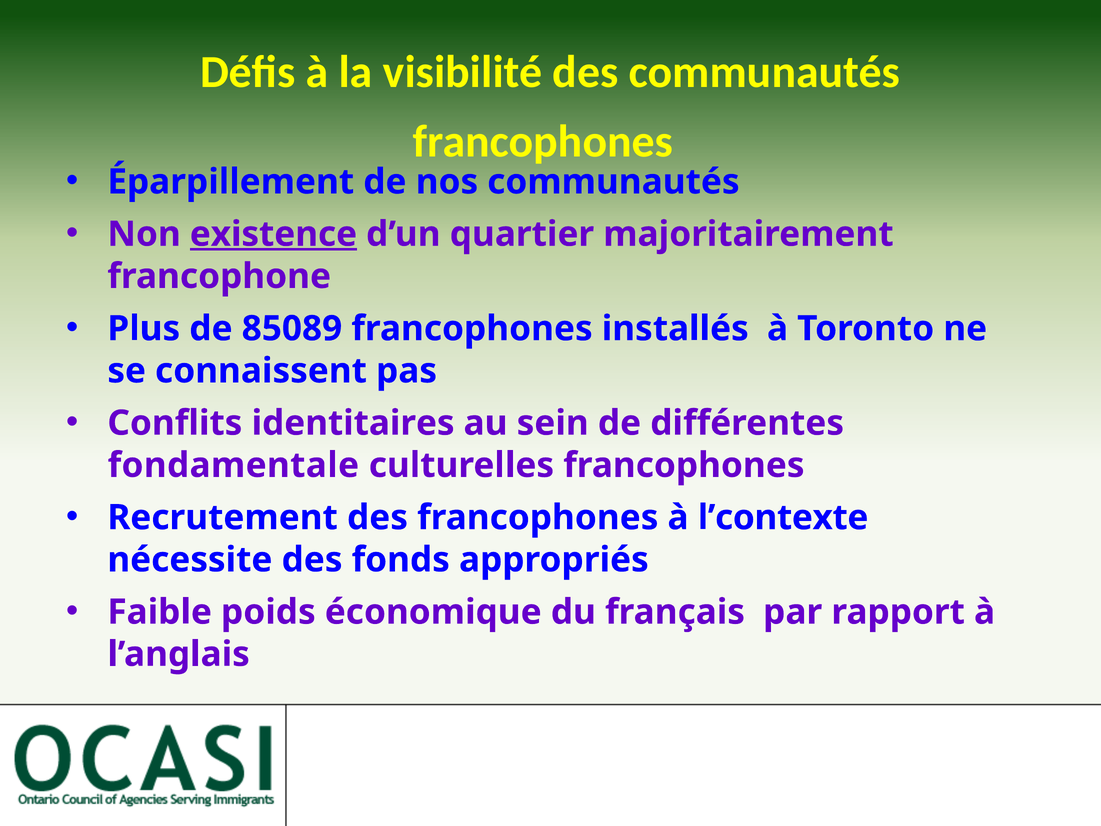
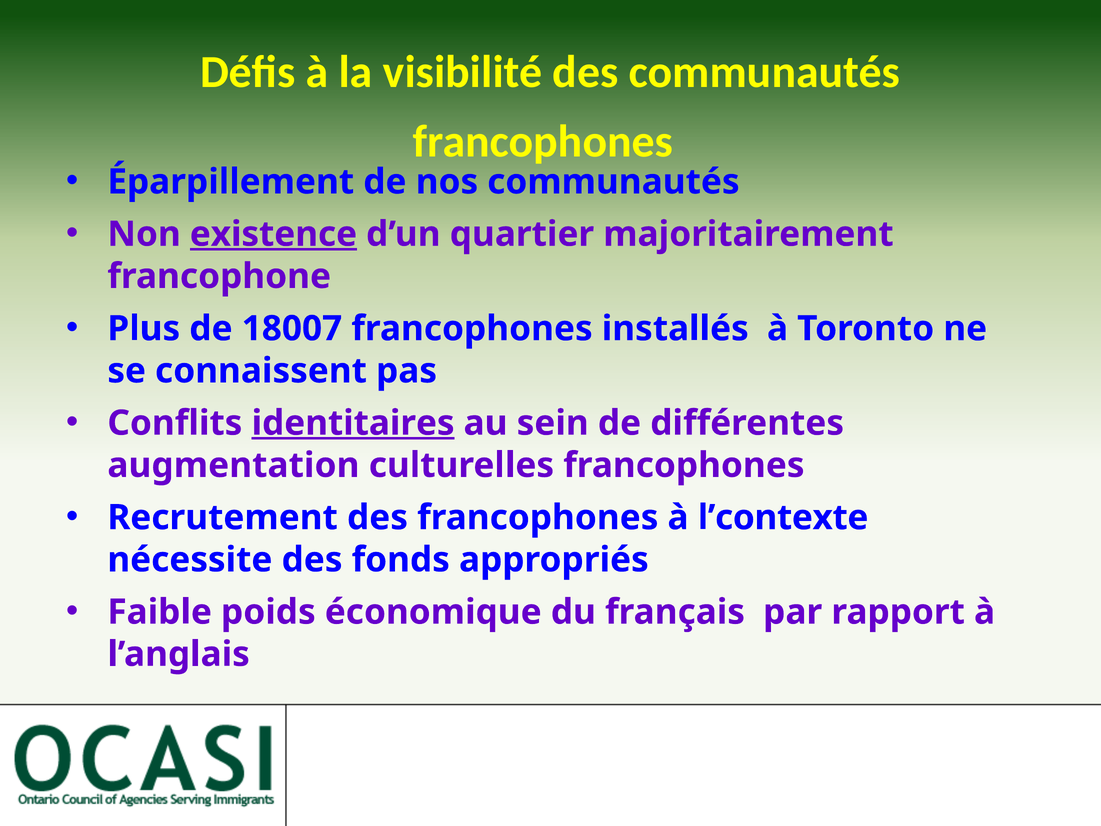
85089: 85089 -> 18007
identitaires underline: none -> present
fondamentale: fondamentale -> augmentation
